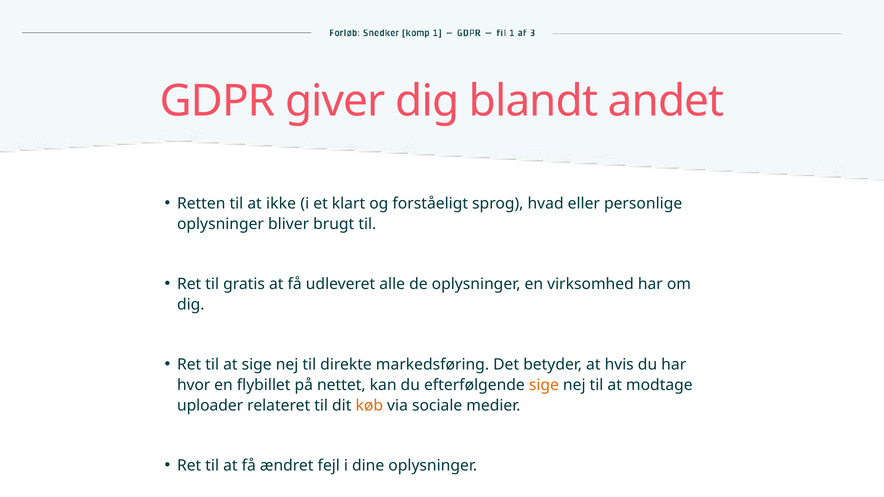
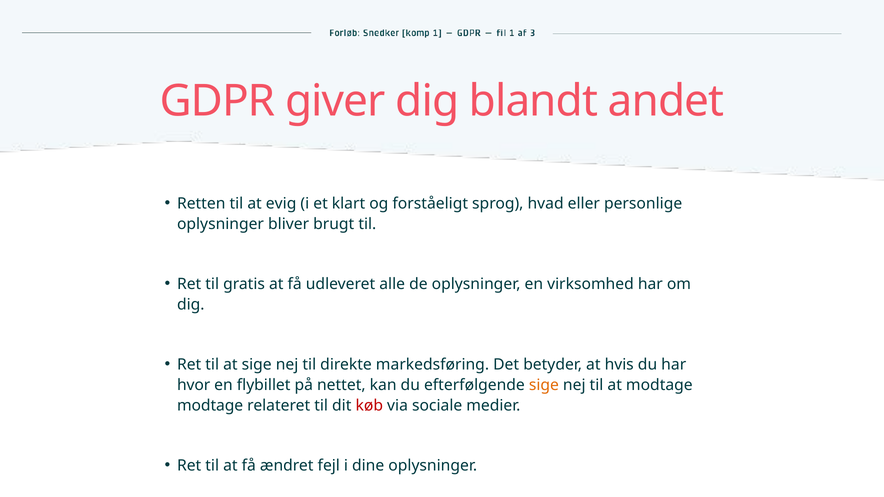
ikke: ikke -> evig
uploader at (210, 406): uploader -> modtage
køb colour: orange -> red
